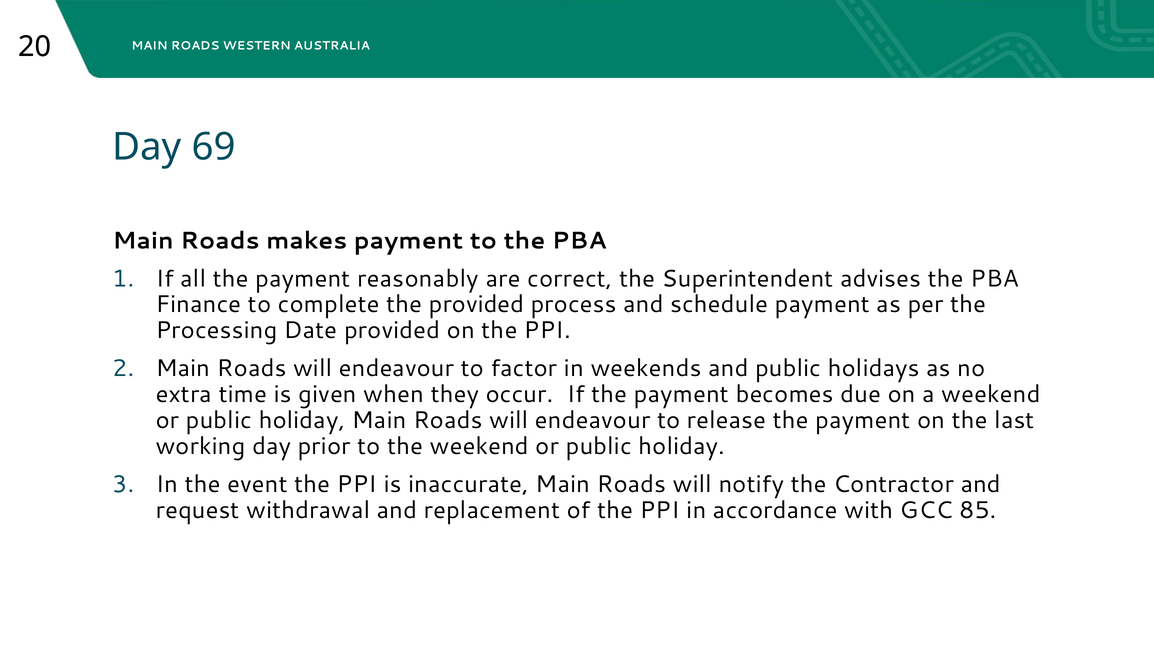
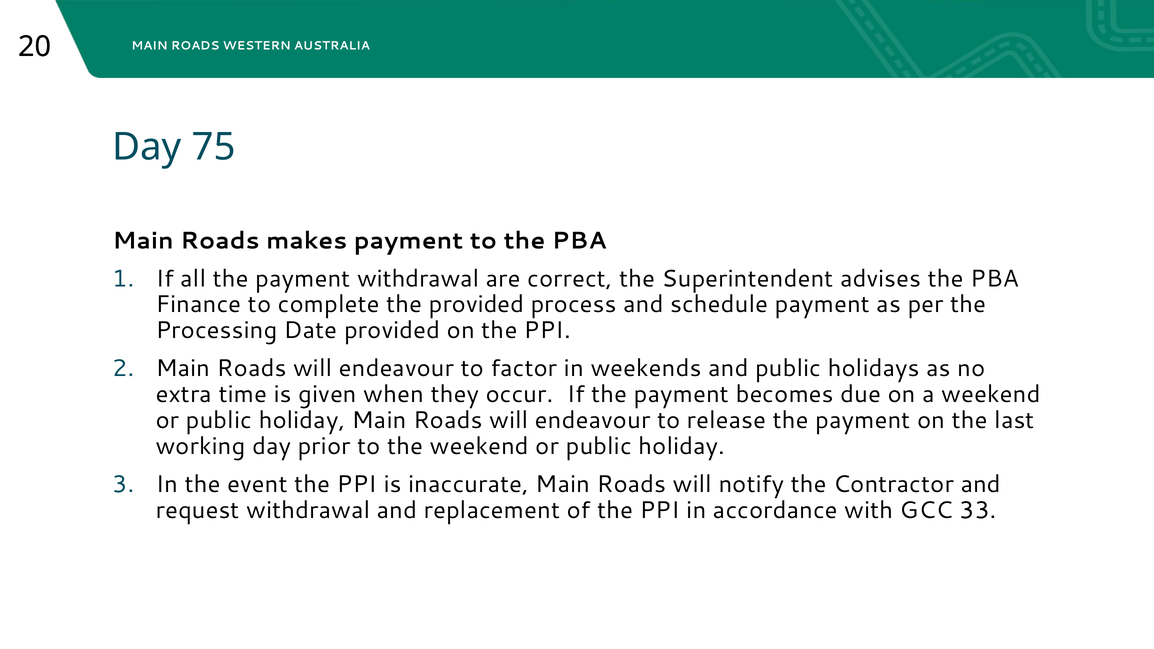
69: 69 -> 75
payment reasonably: reasonably -> withdrawal
85: 85 -> 33
